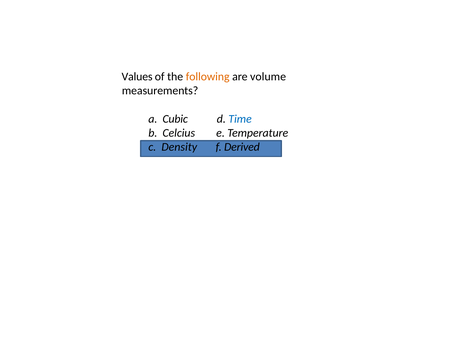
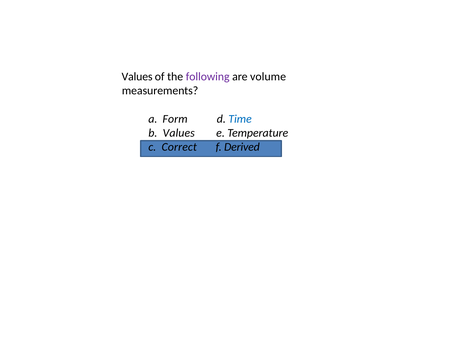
following colour: orange -> purple
Cubic: Cubic -> Form
b Celcius: Celcius -> Values
Density: Density -> Correct
